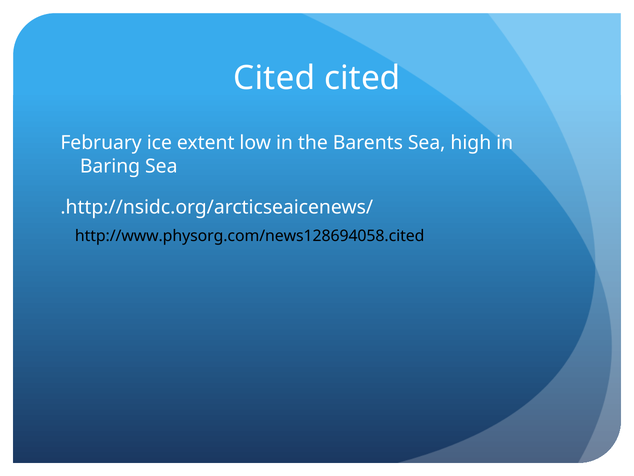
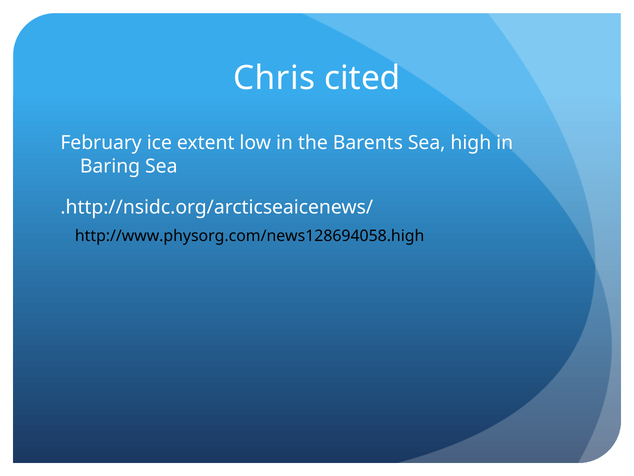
Cited at (274, 78): Cited -> Chris
http://www.physorg.com/news128694058.cited: http://www.physorg.com/news128694058.cited -> http://www.physorg.com/news128694058.high
